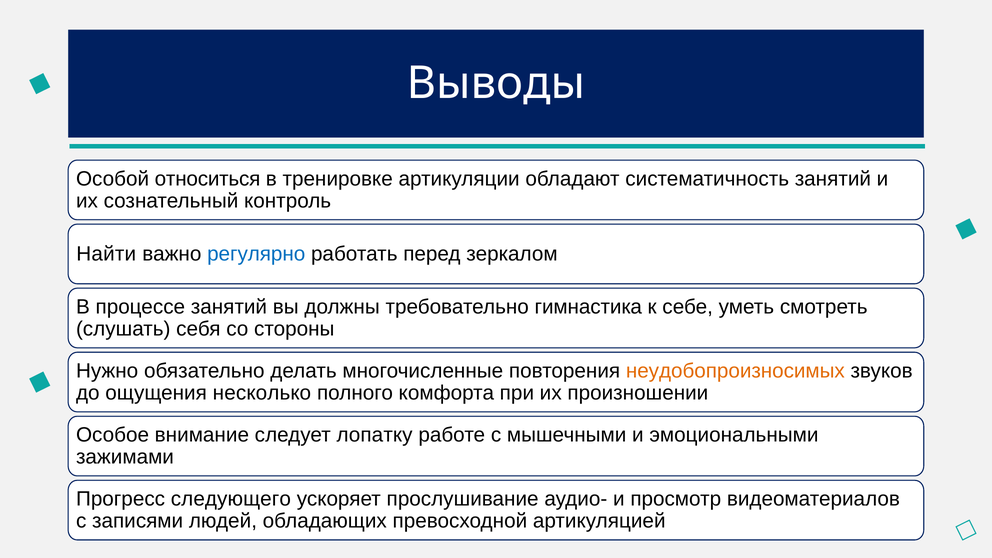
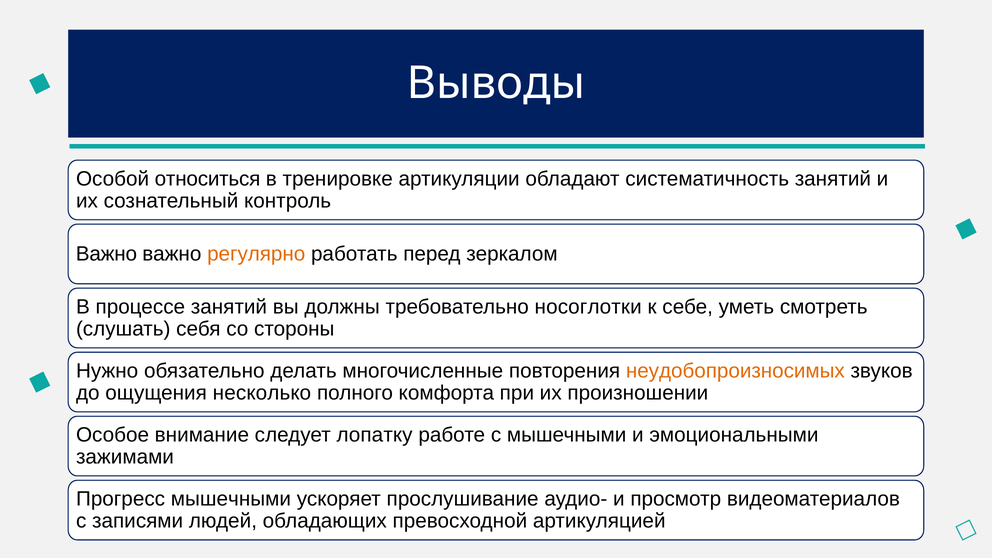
Найти at (106, 254): Найти -> Важно
регулярно colour: blue -> orange
гимнастика: гимнастика -> носоглотки
Прогресс следующего: следующего -> мышечными
